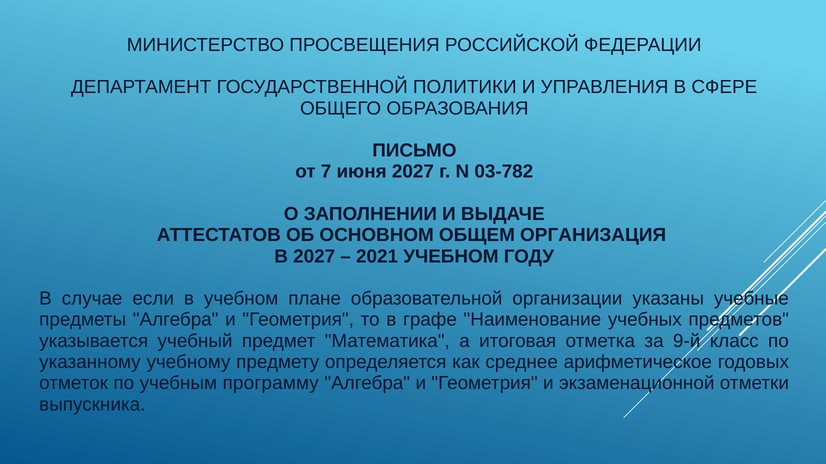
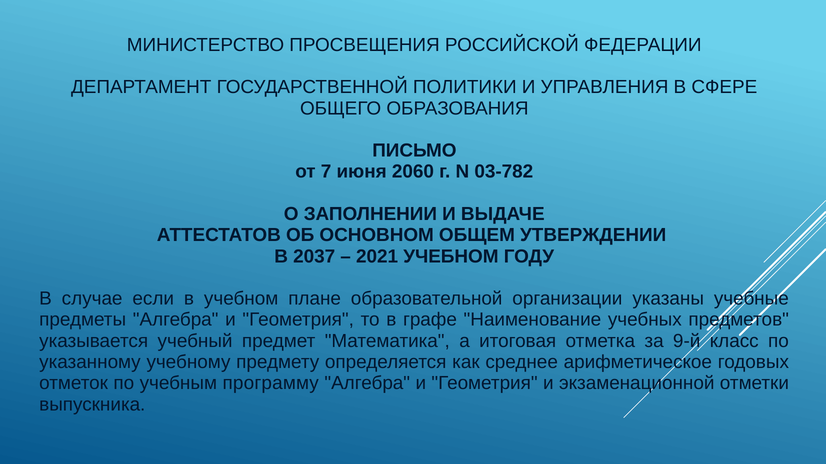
июня 2027: 2027 -> 2060
ОРГАНИЗАЦИЯ: ОРГАНИЗАЦИЯ -> УТВЕРЖДЕНИИ
В 2027: 2027 -> 2037
